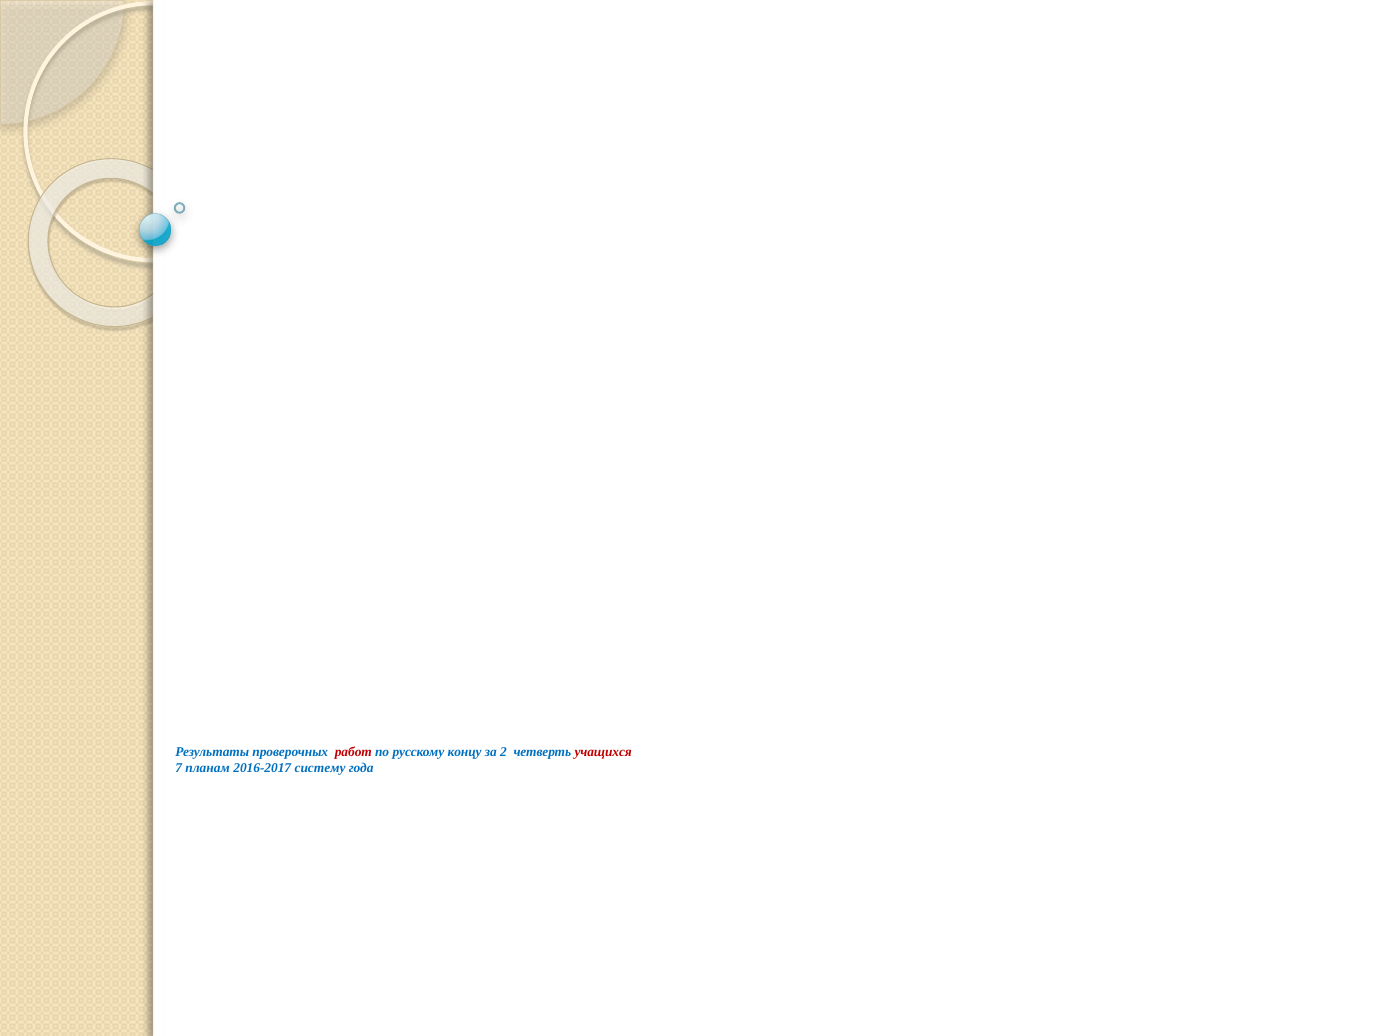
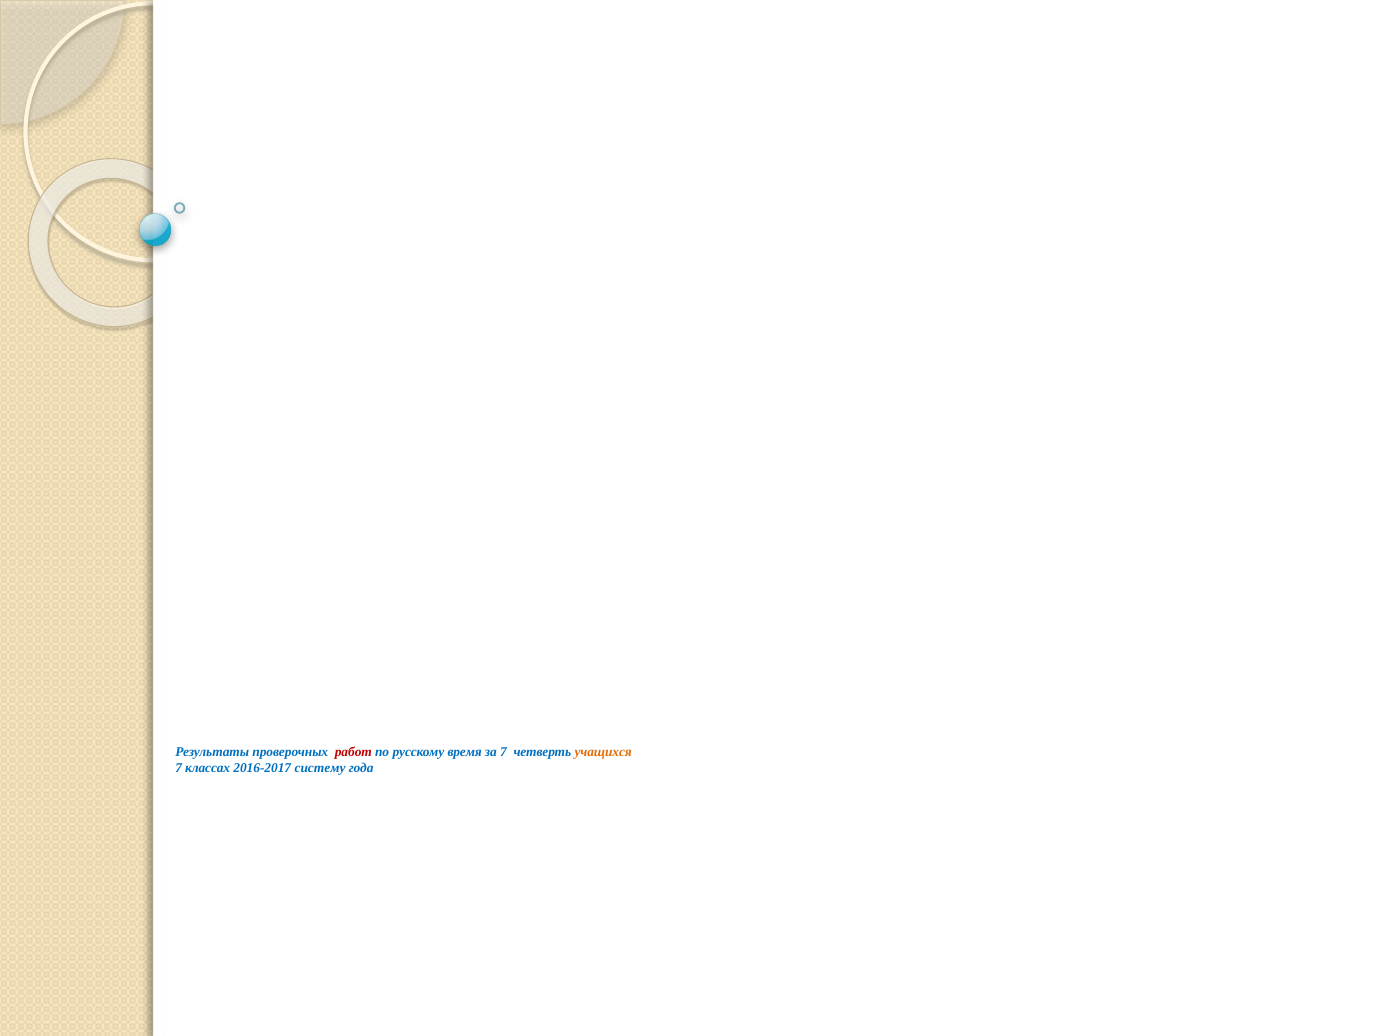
концу: концу -> время
за 2: 2 -> 7
учащихся colour: red -> orange
планам: планам -> классах
